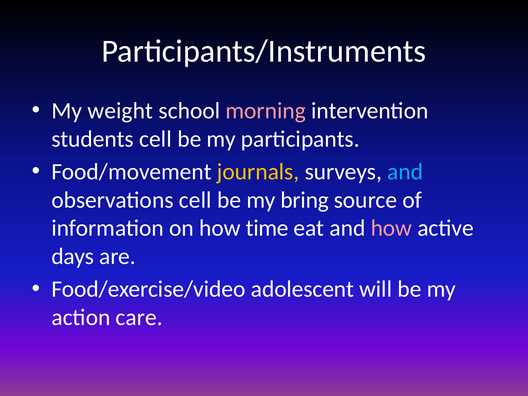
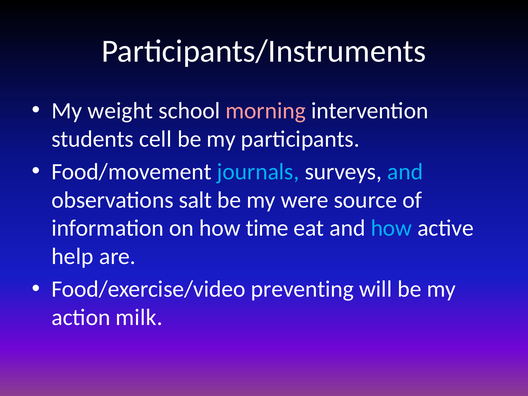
journals colour: yellow -> light blue
observations cell: cell -> salt
bring: bring -> were
how at (391, 228) colour: pink -> light blue
days: days -> help
adolescent: adolescent -> preventing
care: care -> milk
